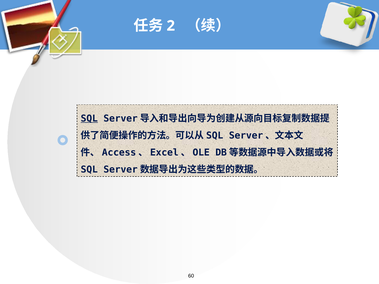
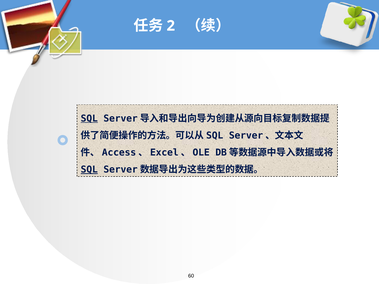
SQL at (89, 170) underline: none -> present
